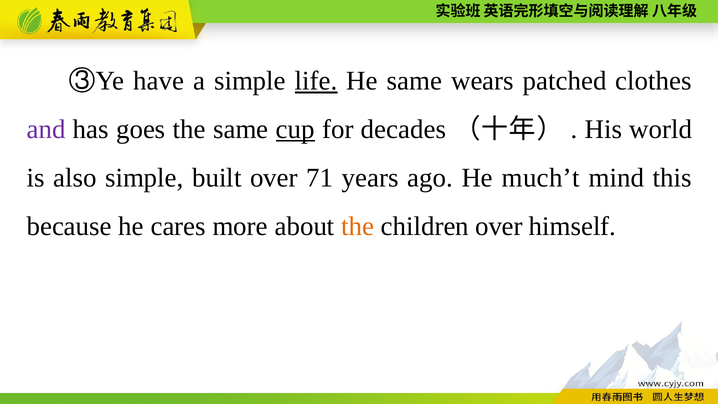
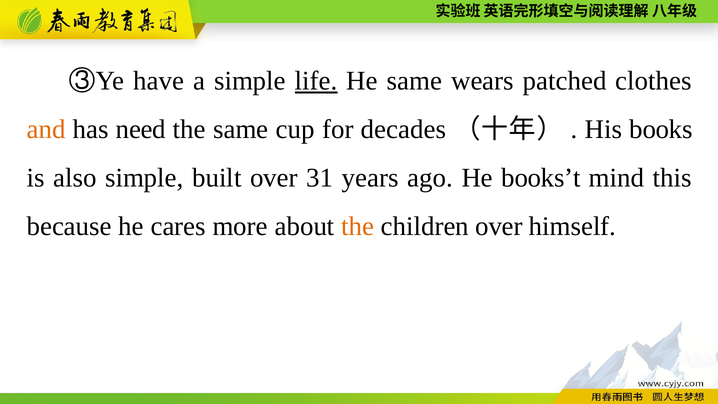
and colour: purple -> orange
goes: goes -> need
cup underline: present -> none
world: world -> books
71: 71 -> 31
much’t: much’t -> books’t
